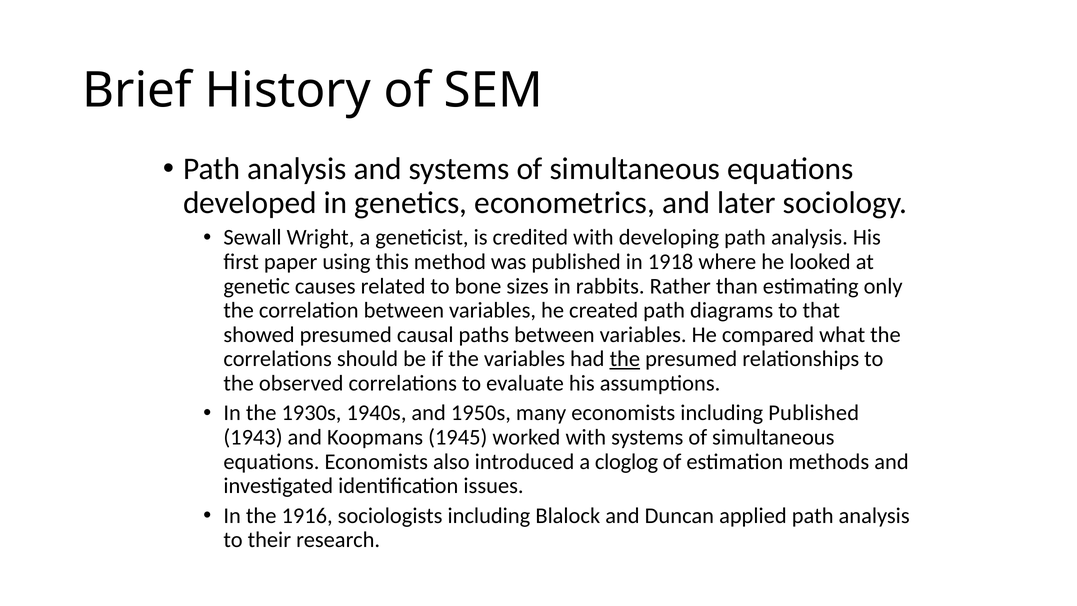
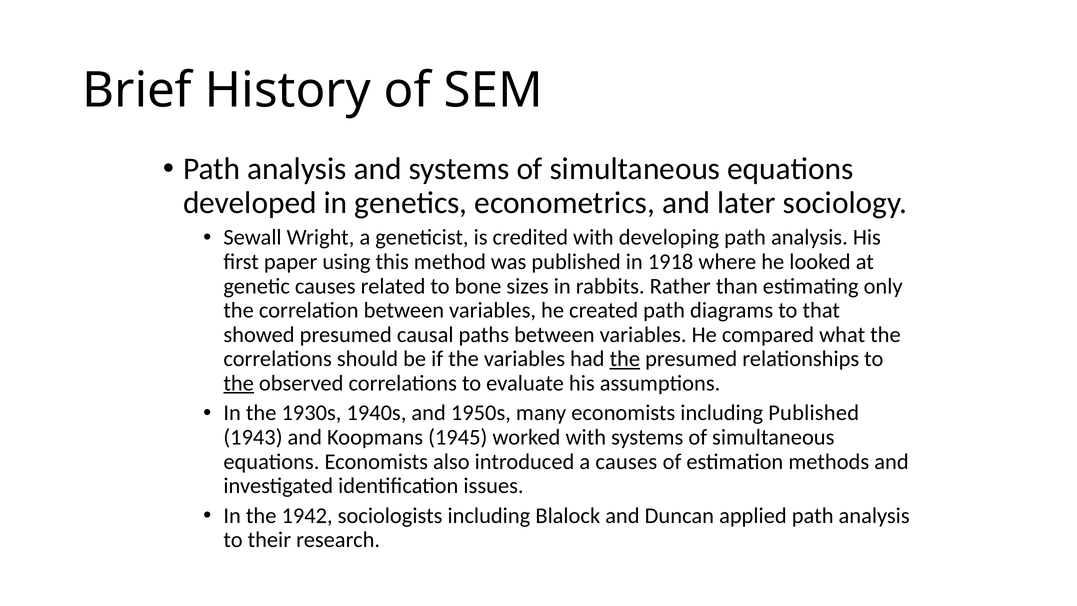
the at (239, 383) underline: none -> present
a cloglog: cloglog -> causes
1916: 1916 -> 1942
